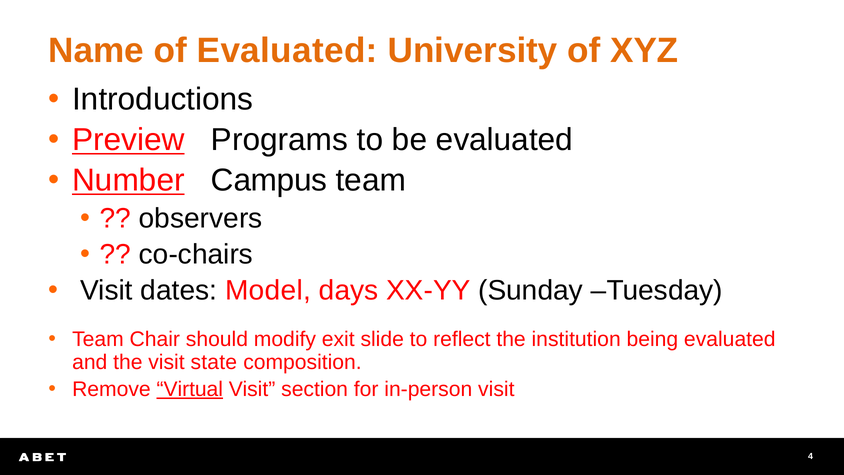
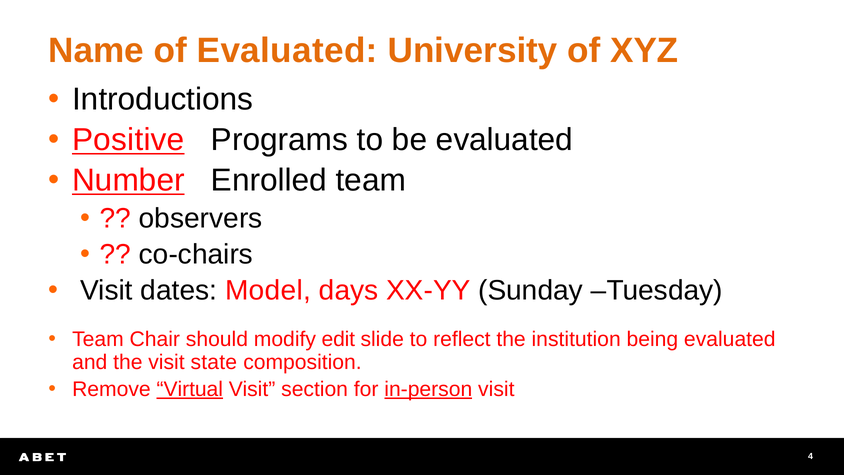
Preview: Preview -> Positive
Campus: Campus -> Enrolled
exit: exit -> edit
in-person underline: none -> present
